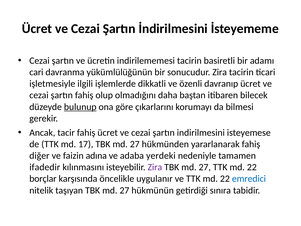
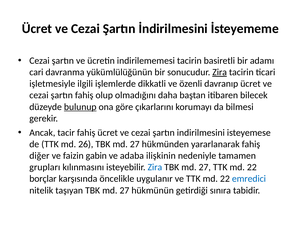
Zira at (220, 72) underline: none -> present
17: 17 -> 26
adına: adına -> gabin
yerdeki: yerdeki -> ilişkinin
ifadedir: ifadedir -> grupları
Zira at (155, 167) colour: purple -> blue
